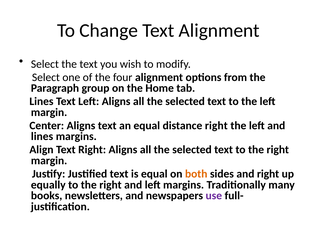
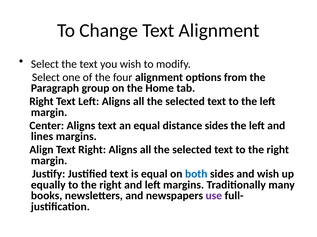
Lines at (41, 102): Lines -> Right
distance right: right -> sides
both colour: orange -> blue
and right: right -> wish
